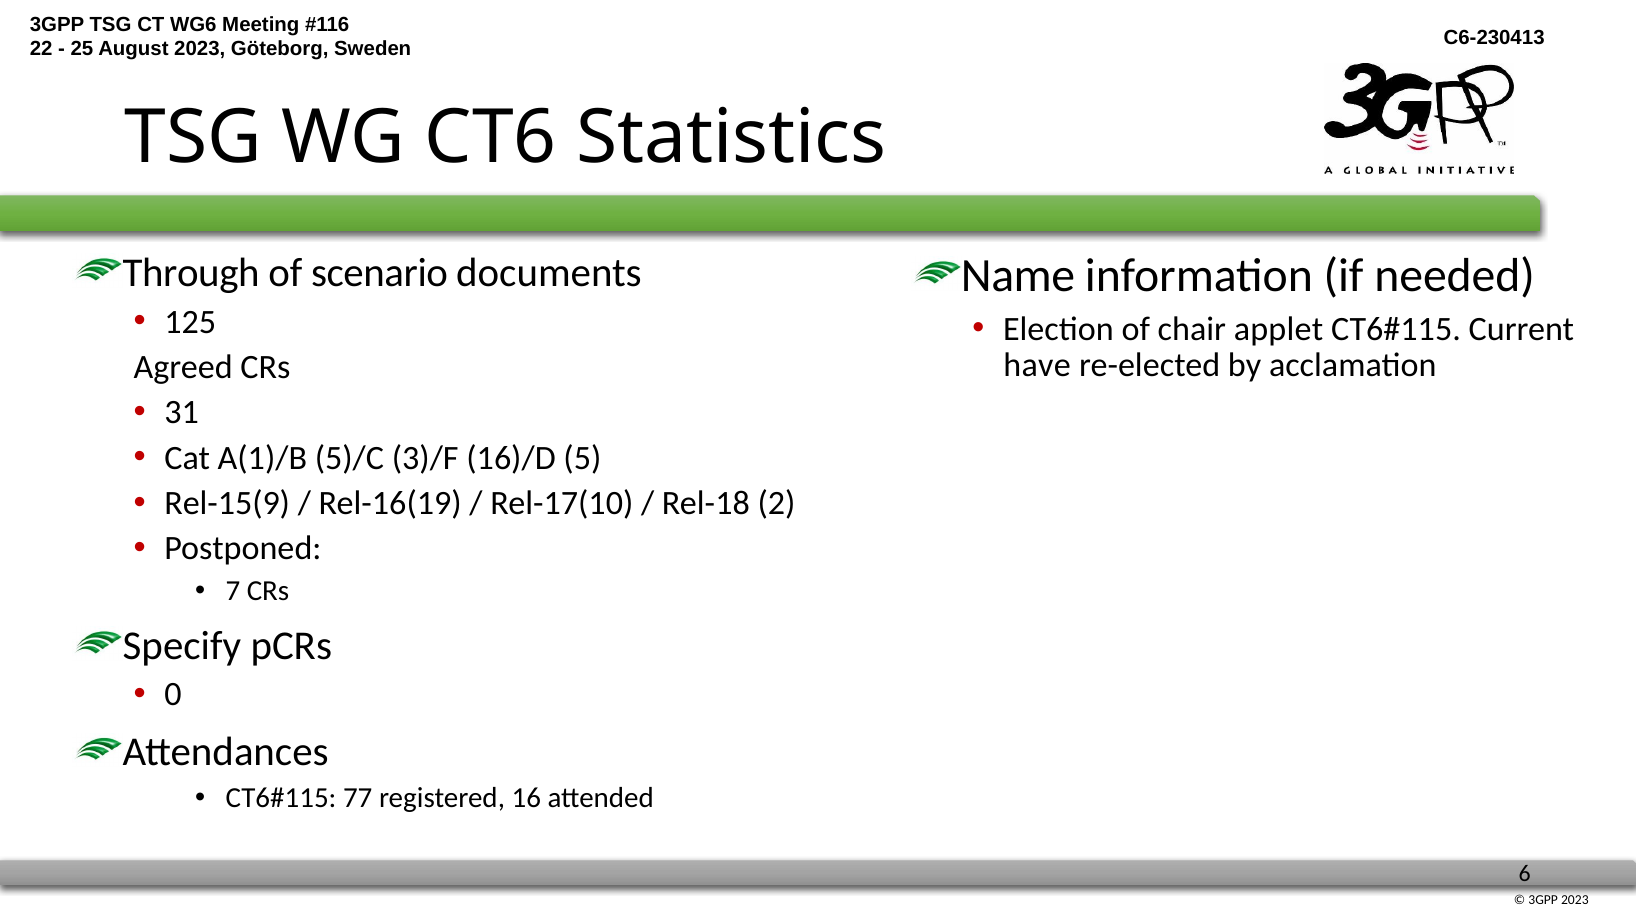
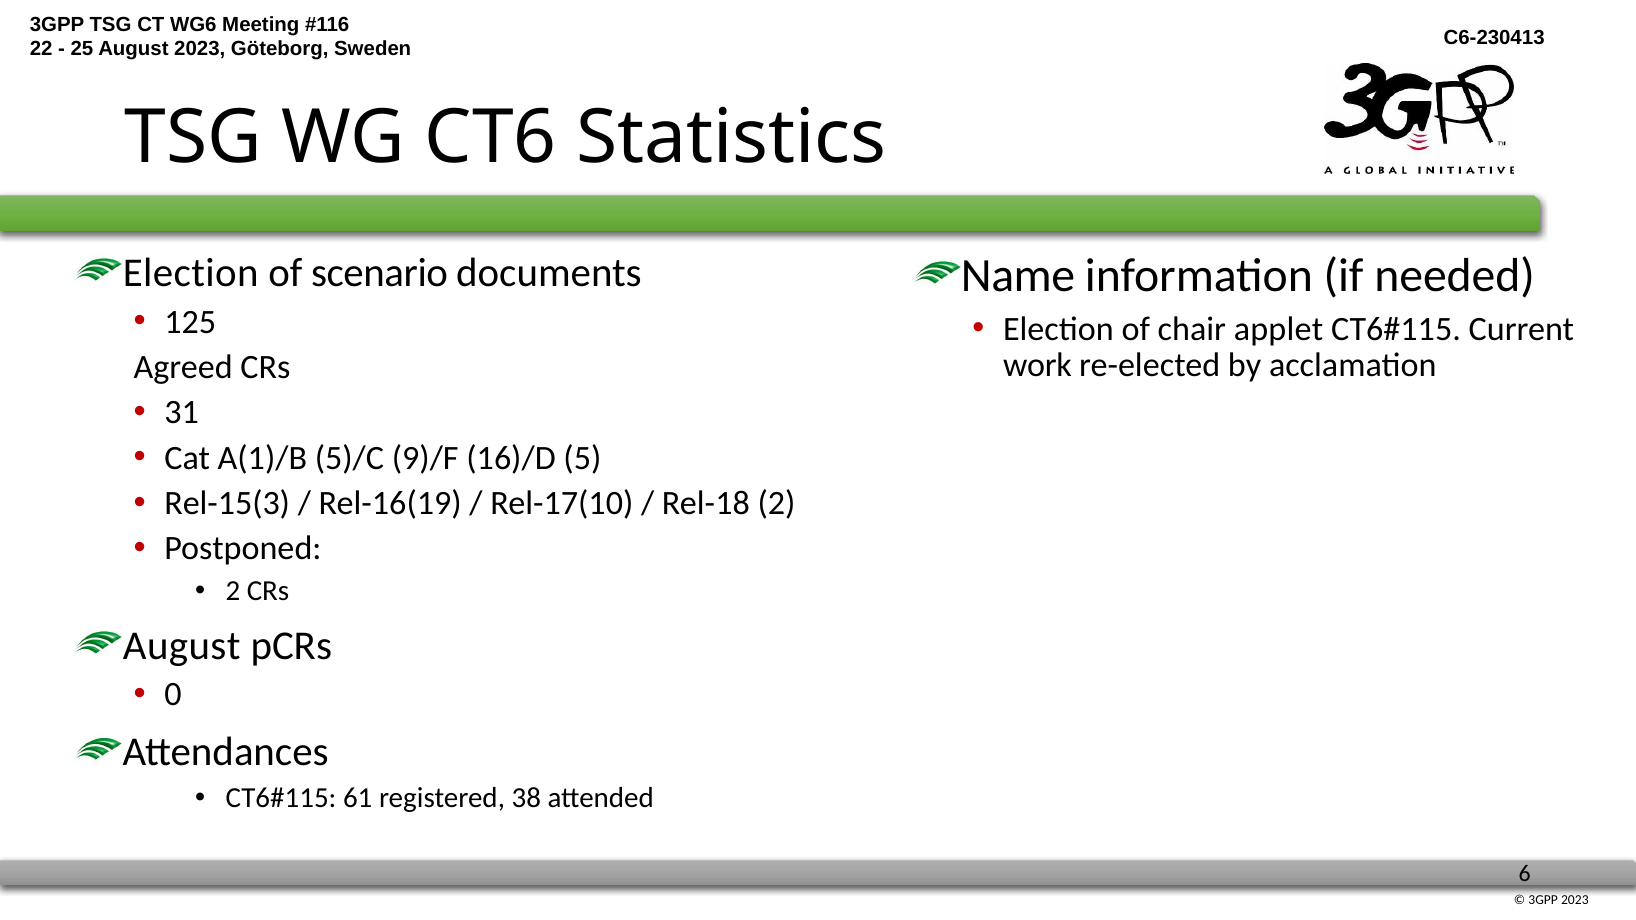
Through at (191, 273): Through -> Election
have: have -> work
3)/F: 3)/F -> 9)/F
Rel-15(9: Rel-15(9 -> Rel-15(3
7 at (233, 591): 7 -> 2
Specify at (182, 646): Specify -> August
77: 77 -> 61
16: 16 -> 38
